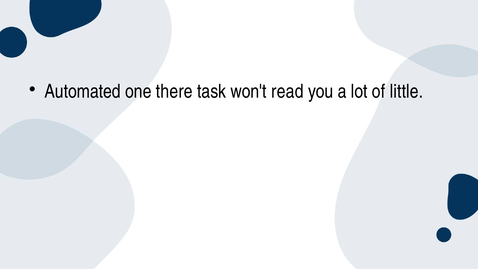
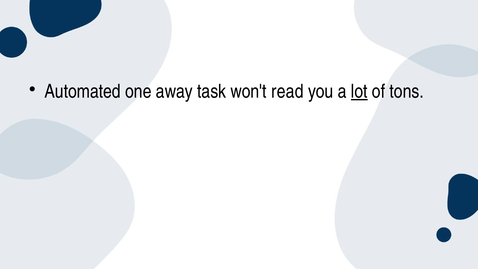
there: there -> away
lot underline: none -> present
little: little -> tons
